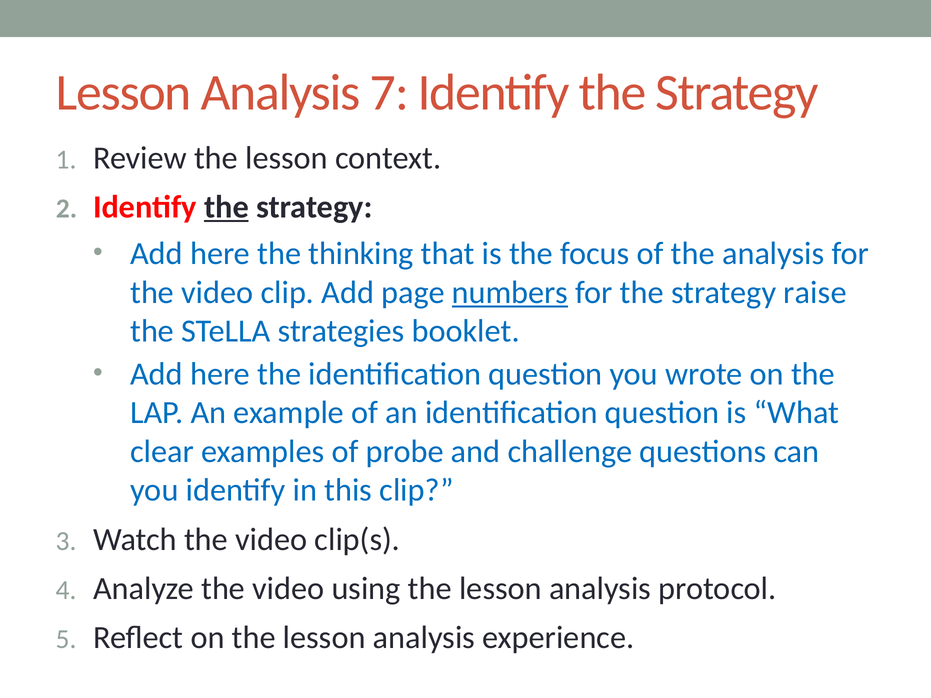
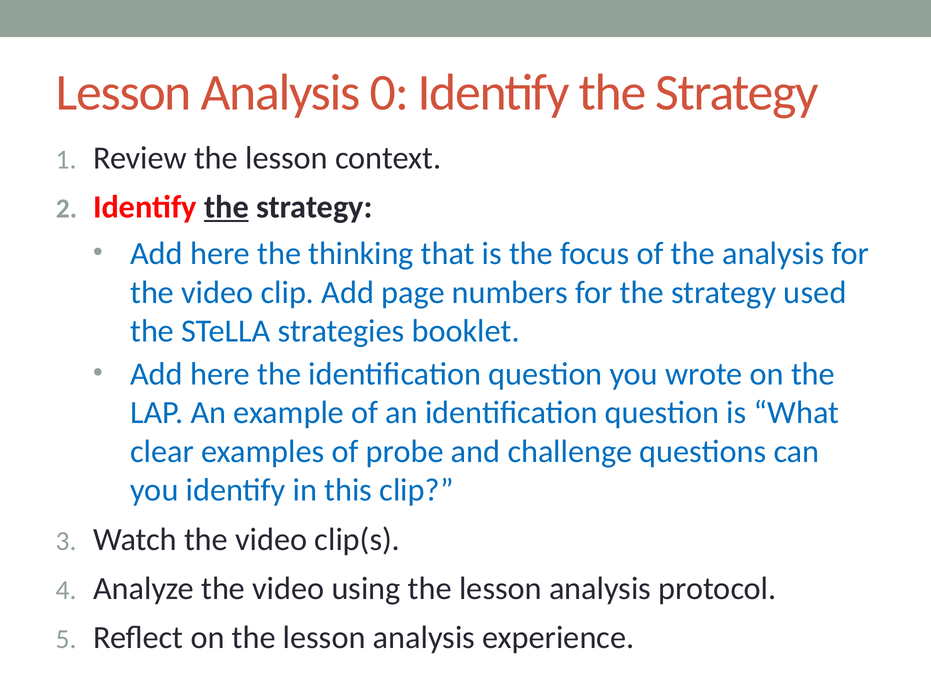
7: 7 -> 0
numbers underline: present -> none
raise: raise -> used
